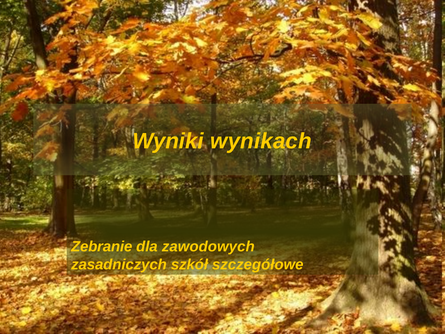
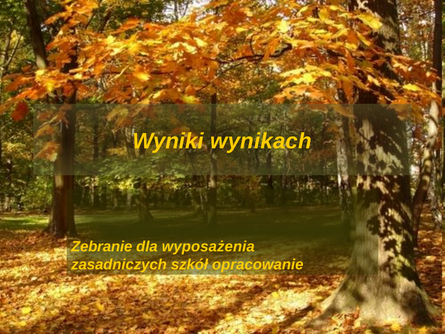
zawodowych: zawodowych -> wyposażenia
szczegółowe: szczegółowe -> opracowanie
